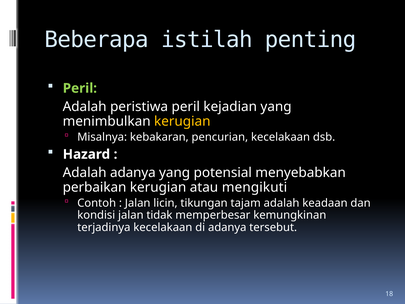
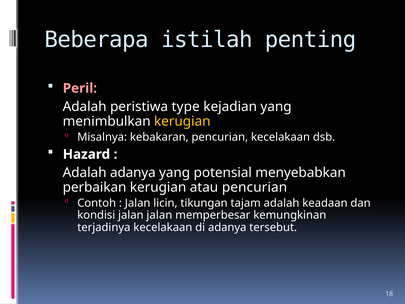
Peril at (80, 88) colour: light green -> pink
peristiwa peril: peril -> type
atau mengikuti: mengikuti -> pencurian
jalan tidak: tidak -> jalan
